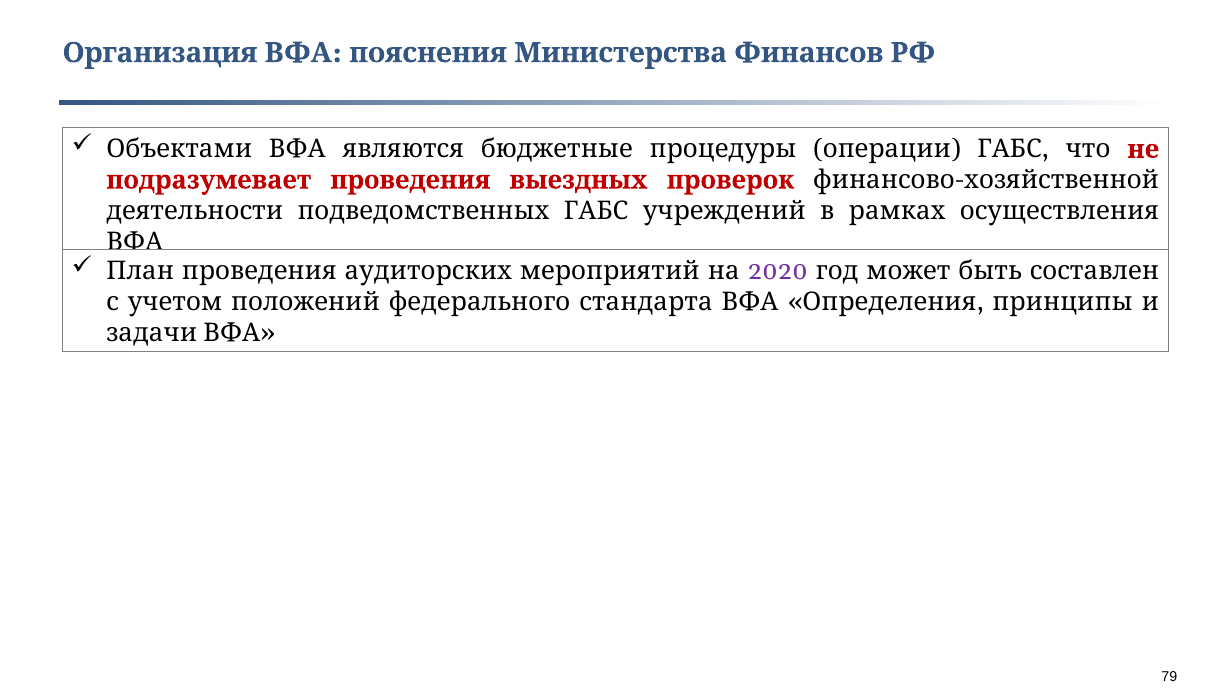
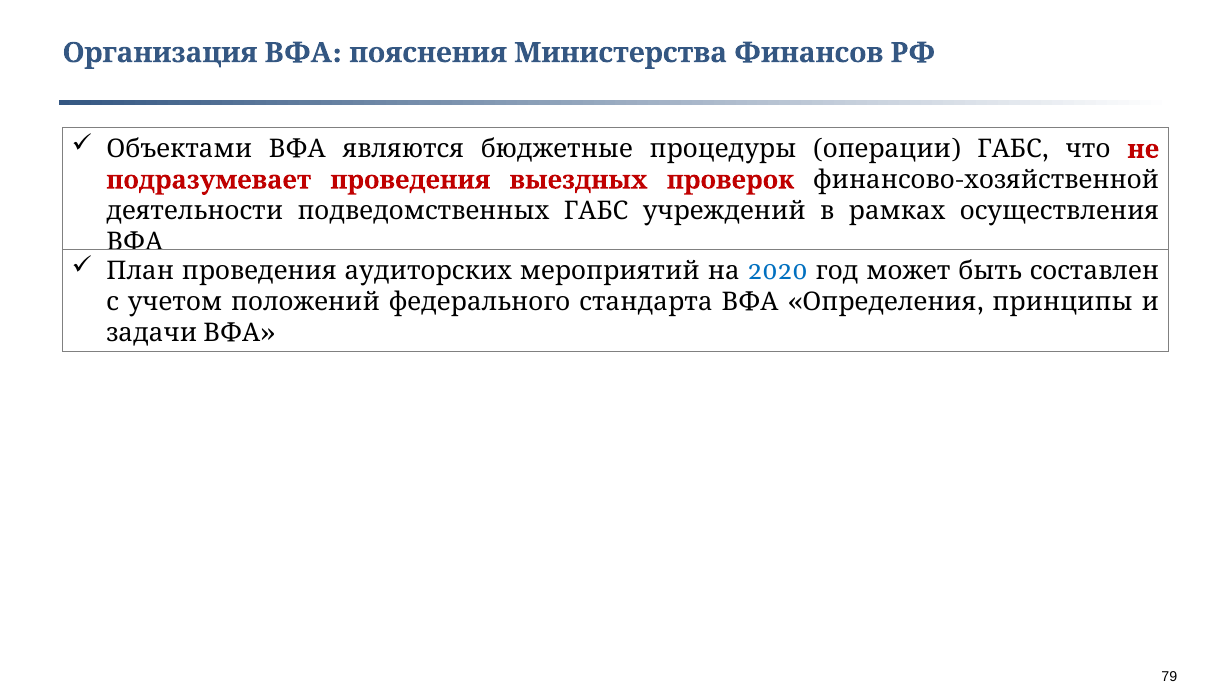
2020 colour: purple -> blue
